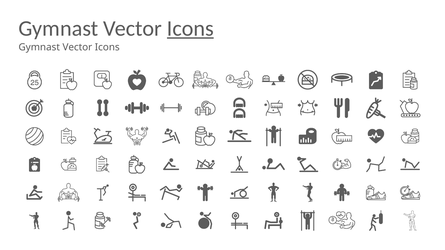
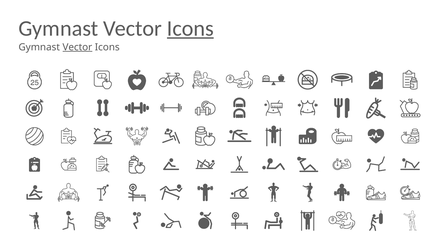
Vector at (77, 47) underline: none -> present
